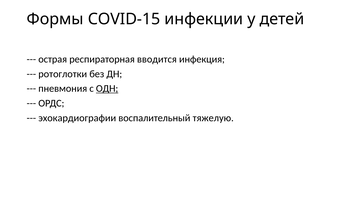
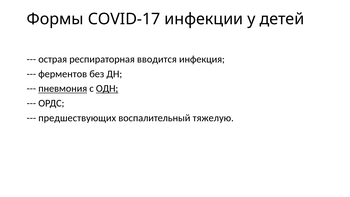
COVID-15: COVID-15 -> COVID-17
ротоглотки: ротоглотки -> ферментов
пневмония underline: none -> present
эхокардиографии: эхокардиографии -> предшествующих
